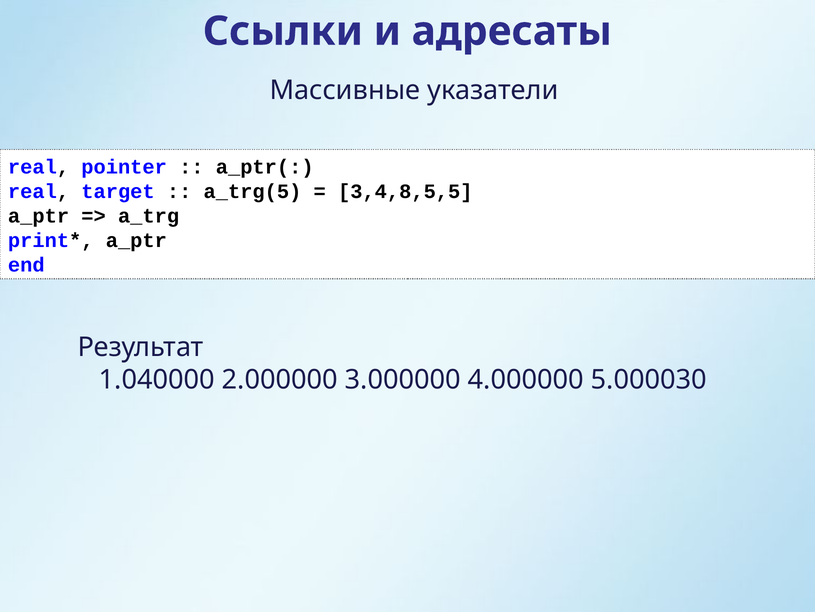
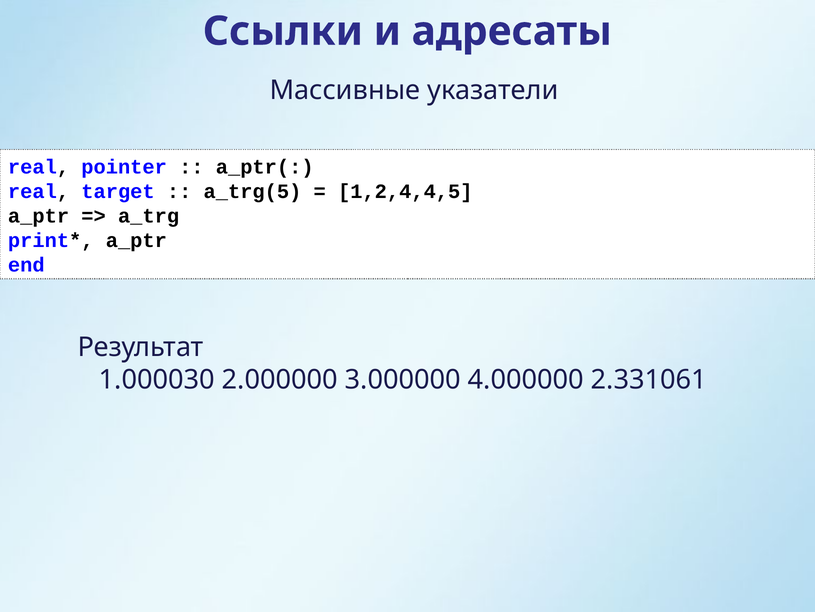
3,4,8,5,5: 3,4,8,5,5 -> 1,2,4,4,5
1.040000: 1.040000 -> 1.000030
5.000030: 5.000030 -> 2.331061
